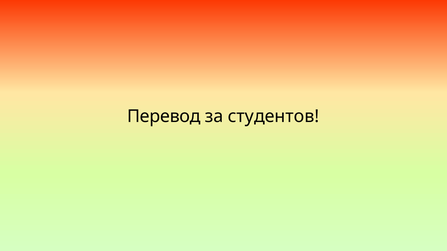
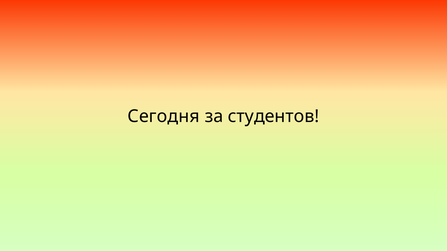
Перевод: Перевод -> Сегодня
